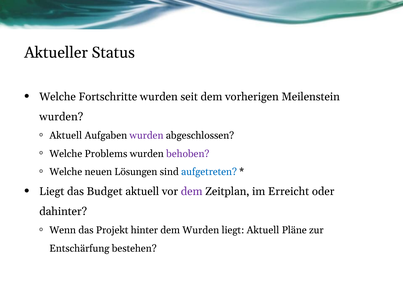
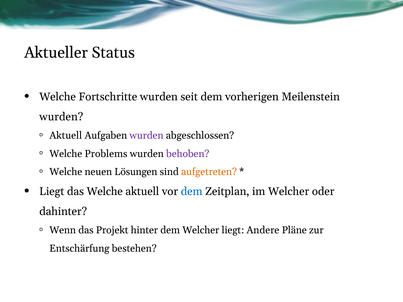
aufgetreten colour: blue -> orange
das Budget: Budget -> Welche
dem at (192, 192) colour: purple -> blue
im Erreicht: Erreicht -> Welcher
dem Wurden: Wurden -> Welcher
liegt Aktuell: Aktuell -> Andere
